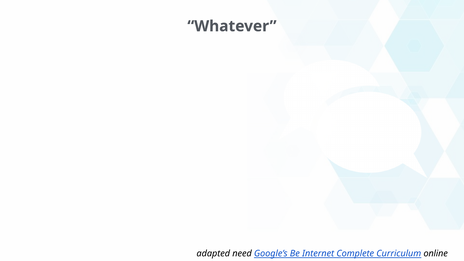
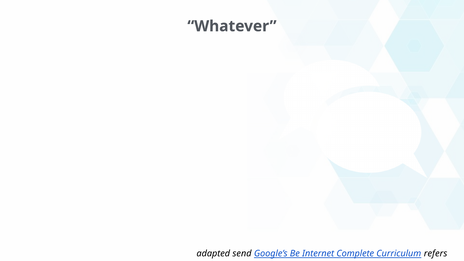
need: need -> send
online: online -> refers
